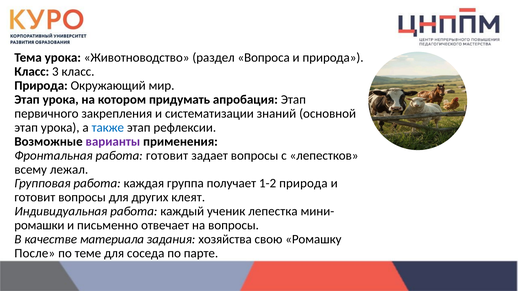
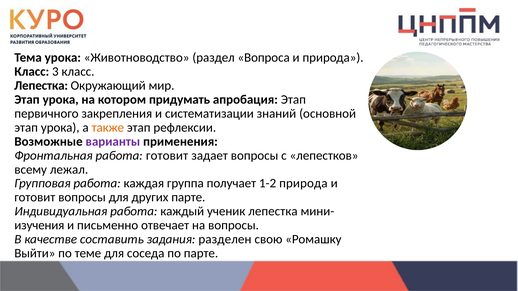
Природа at (41, 86): Природа -> Лепестка
также colour: blue -> orange
других клеят: клеят -> парте
ромашки: ромашки -> изучения
материала: материала -> составить
хозяйства: хозяйства -> разделен
После: После -> Выйти
